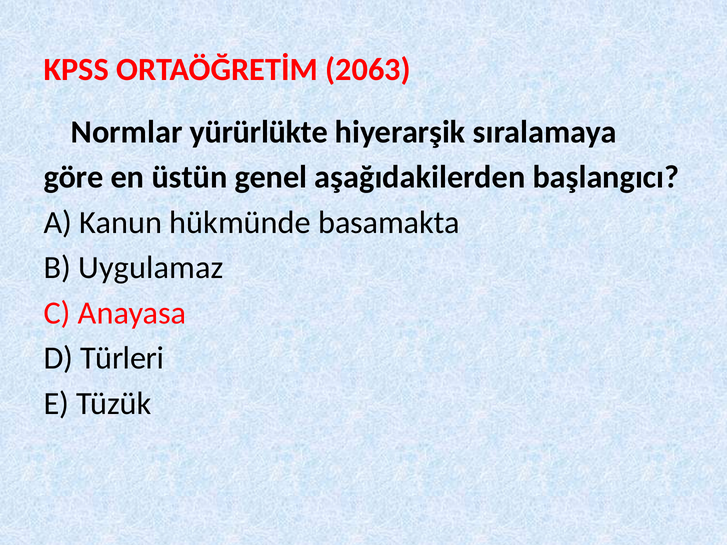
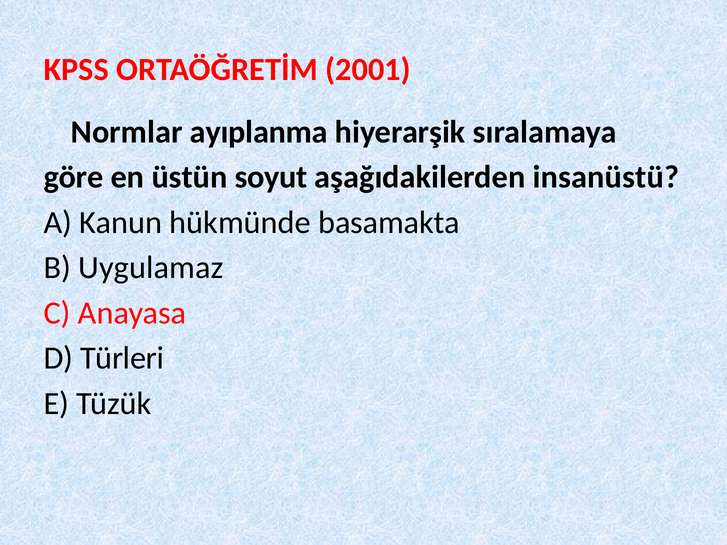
2063: 2063 -> 2001
yürürlükte: yürürlükte -> ayıplanma
genel: genel -> soyut
başlangıcı: başlangıcı -> insanüstü
